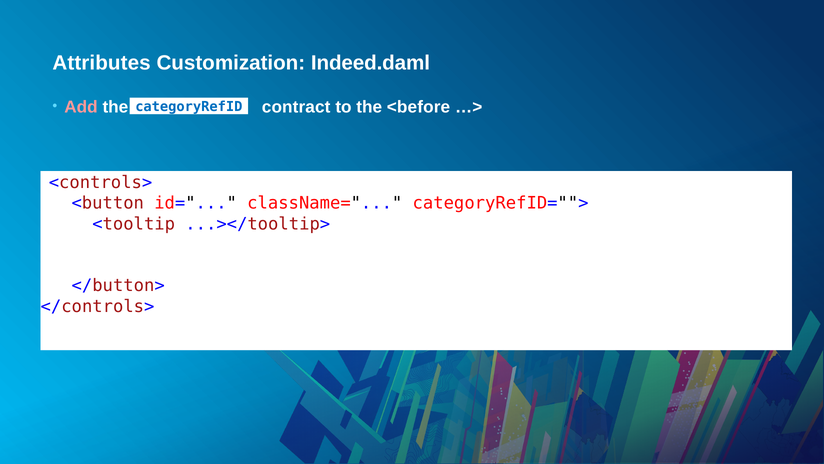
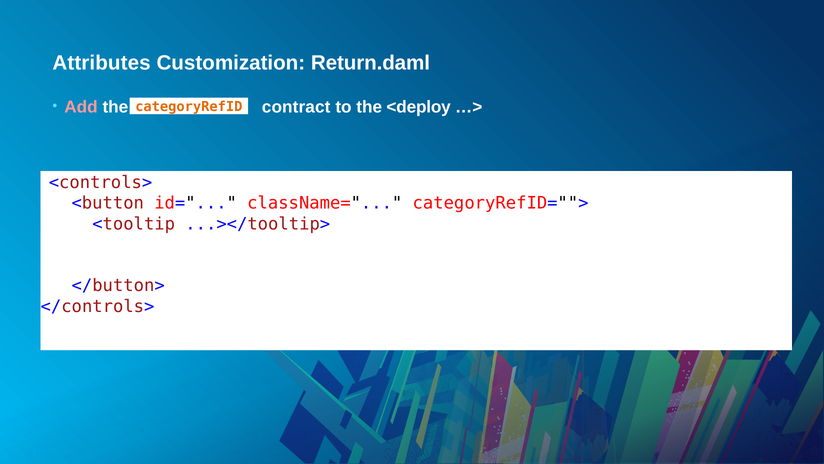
Indeed.daml: Indeed.daml -> Return.daml
<before: <before -> <deploy
categoryRefID colour: blue -> orange
